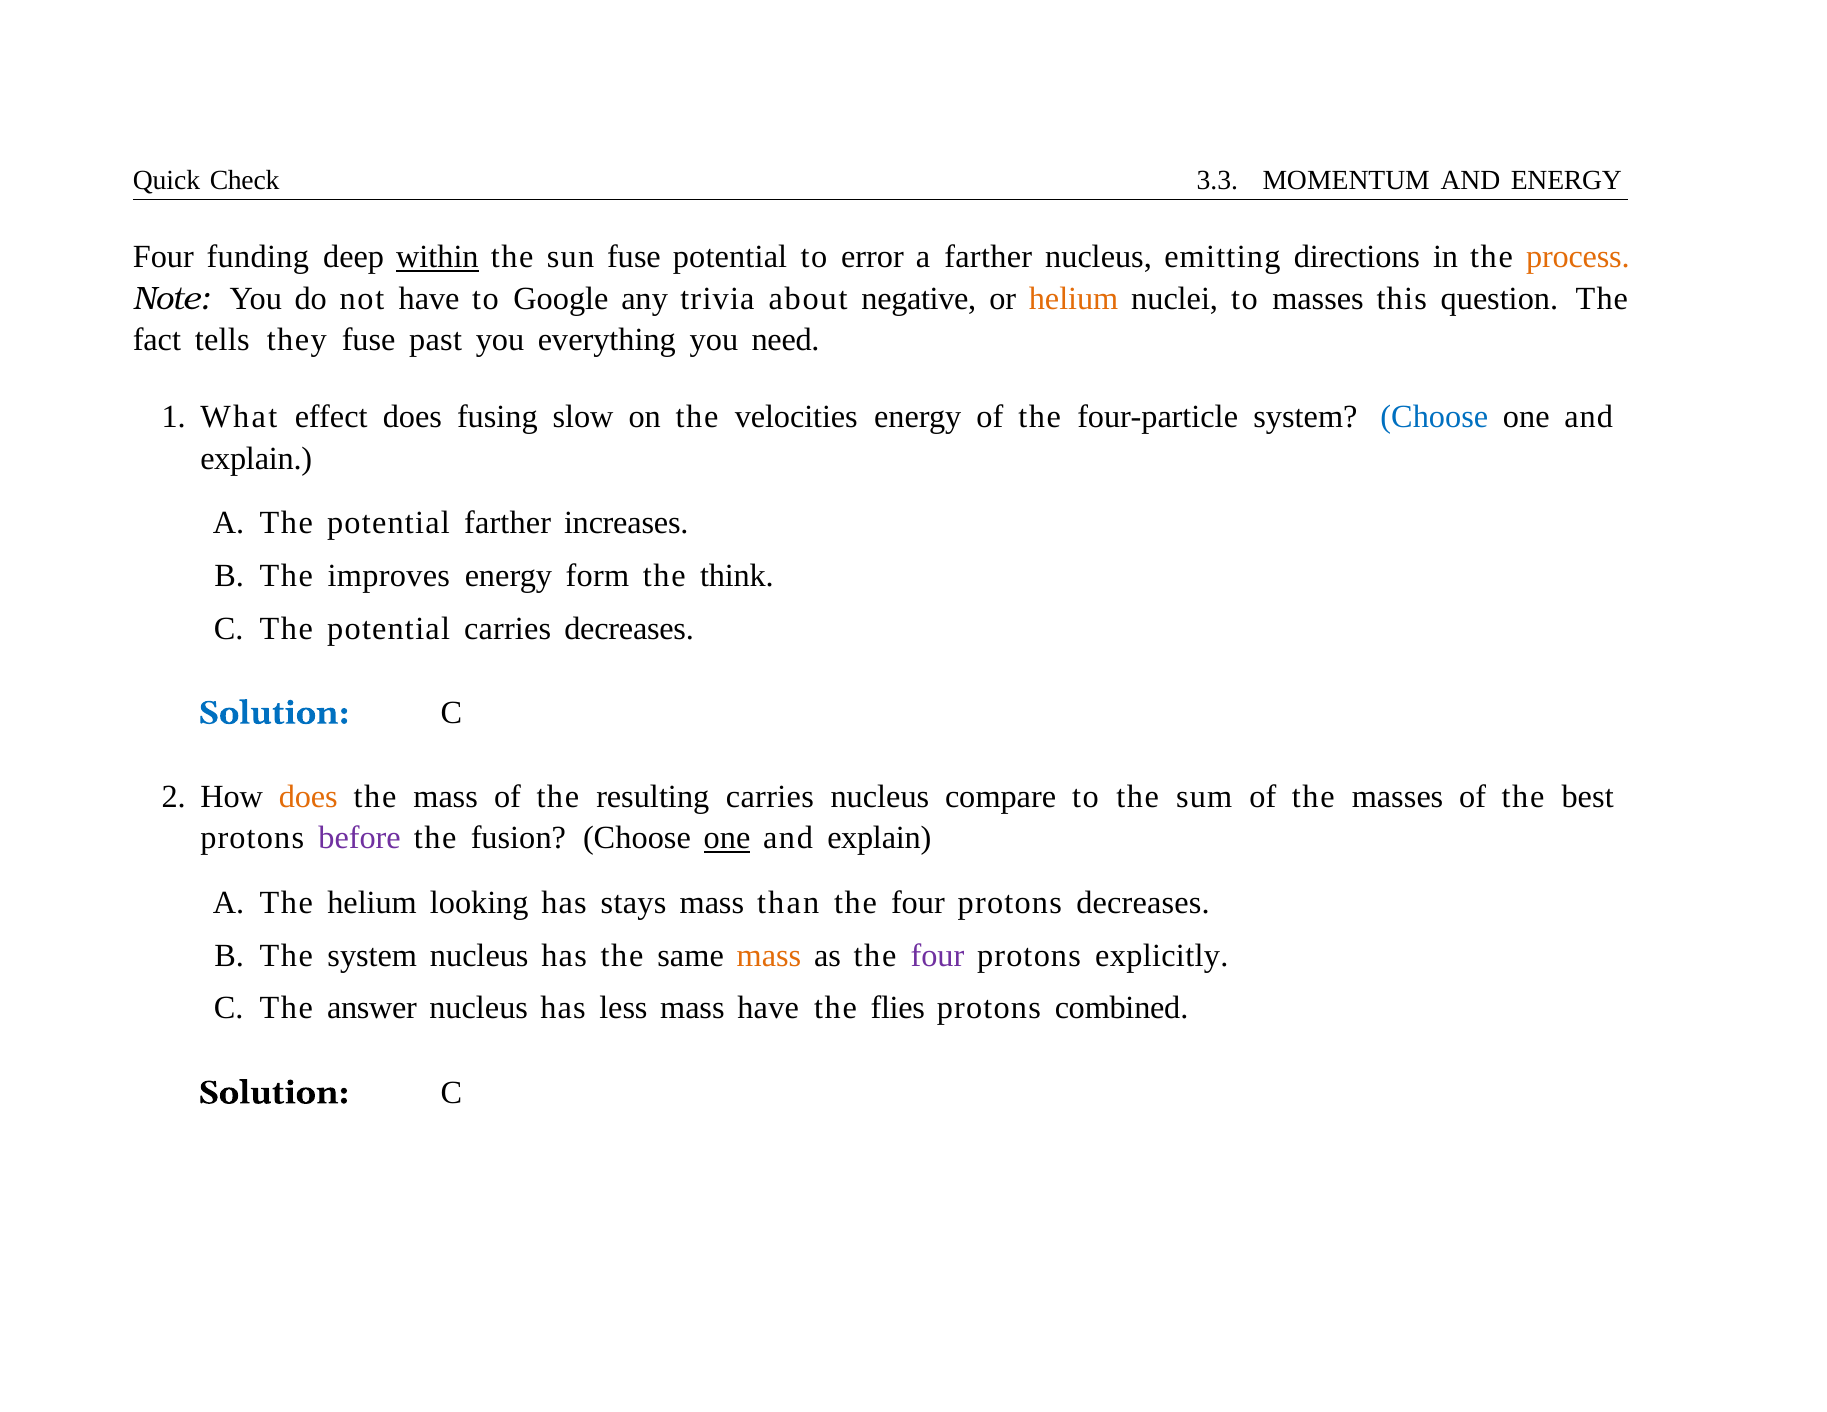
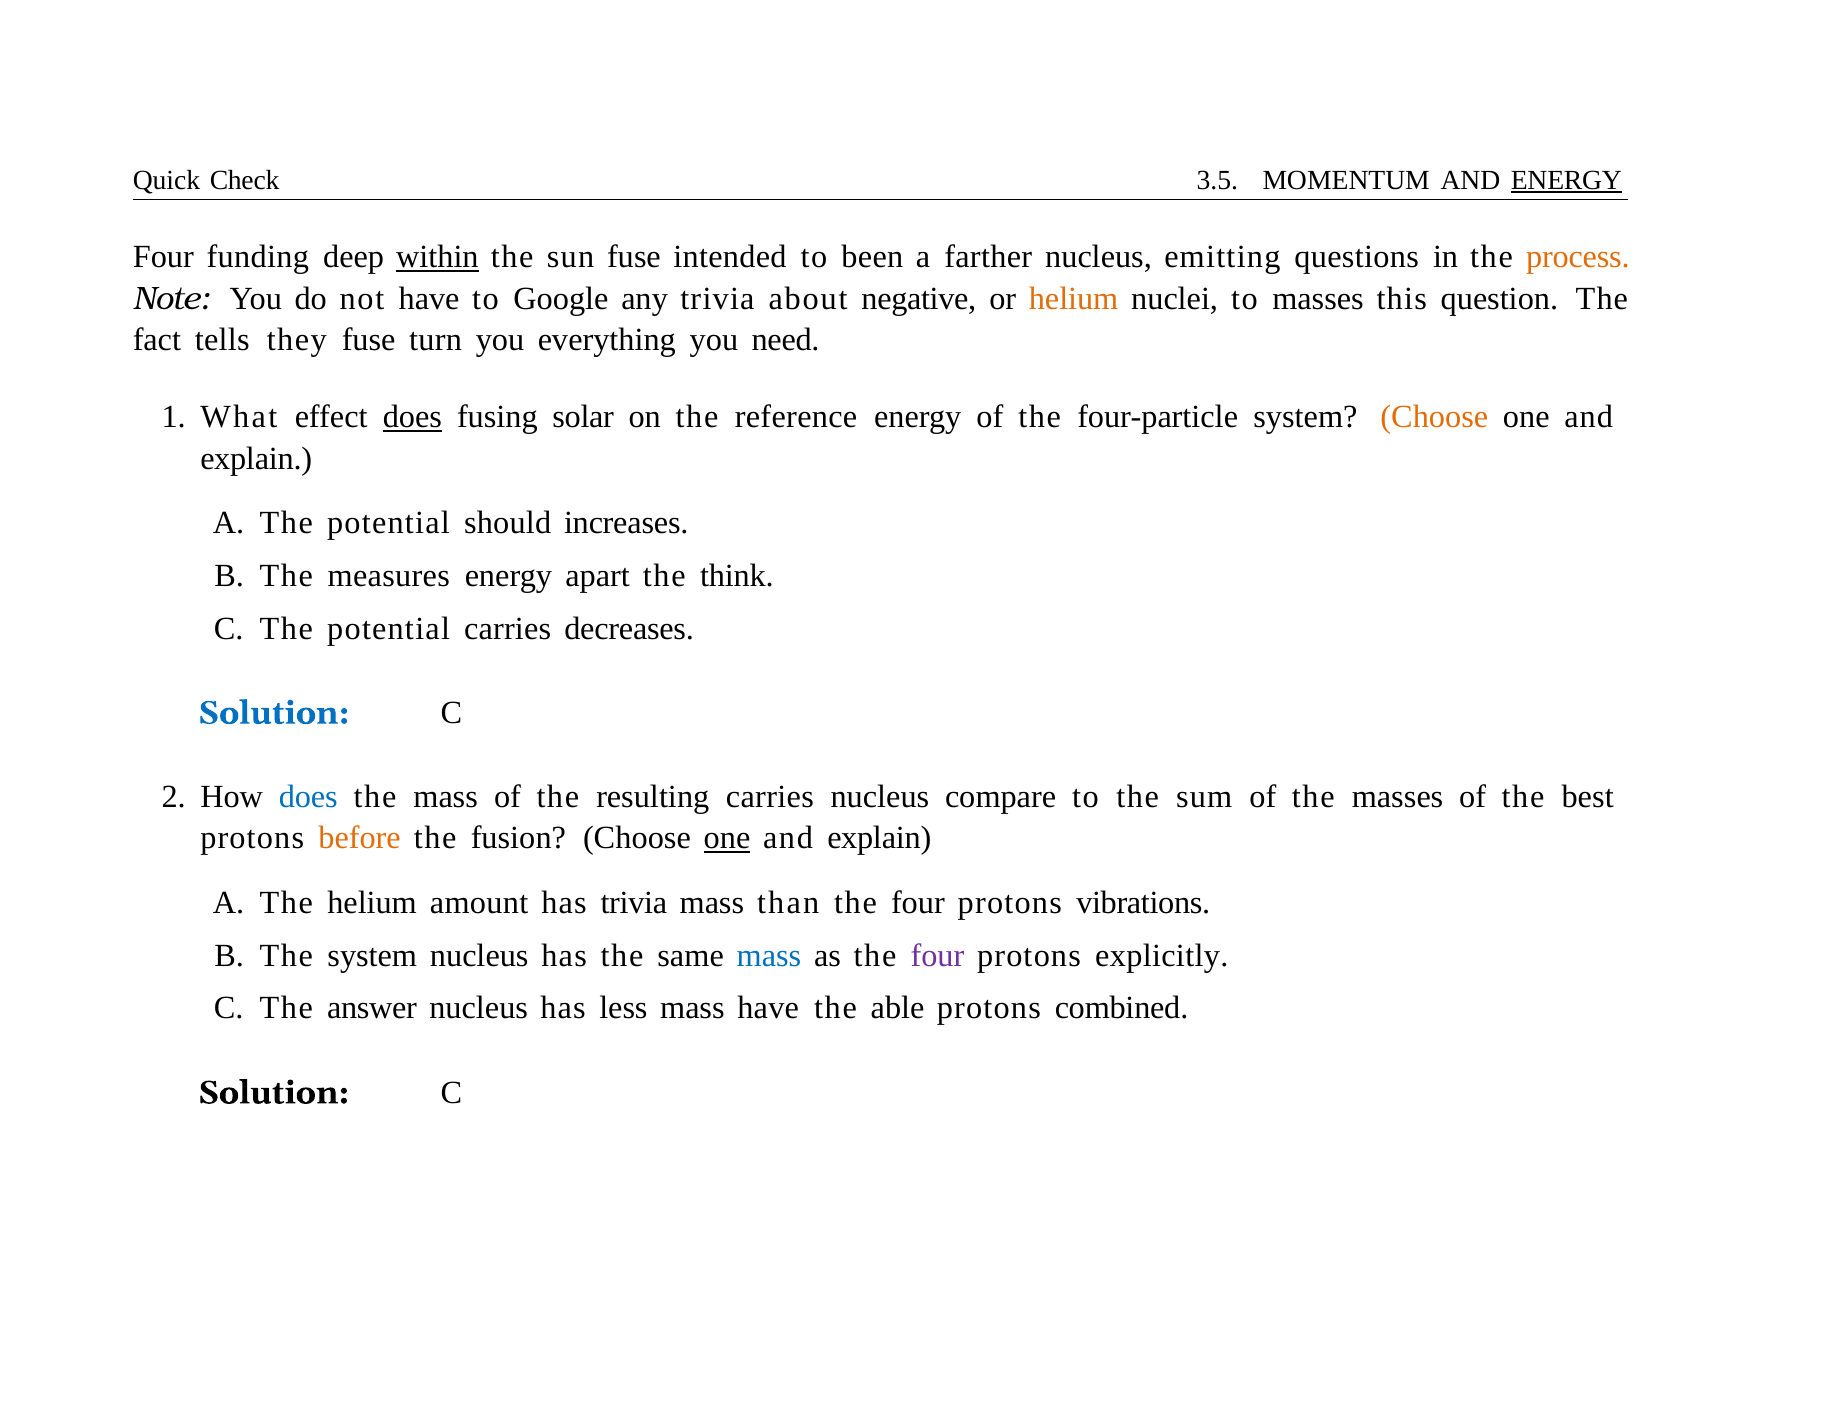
3.3: 3.3 -> 3.5
ENERGY at (1566, 180) underline: none -> present
fuse potential: potential -> intended
error: error -> been
directions: directions -> questions
past: past -> turn
does at (412, 417) underline: none -> present
slow: slow -> solar
velocities: velocities -> reference
Choose at (1434, 417) colour: blue -> orange
potential farther: farther -> should
improves: improves -> measures
form: form -> apart
does at (308, 797) colour: orange -> blue
before colour: purple -> orange
looking: looking -> amount
has stays: stays -> trivia
protons decreases: decreases -> vibrations
mass at (769, 955) colour: orange -> blue
flies: flies -> able
